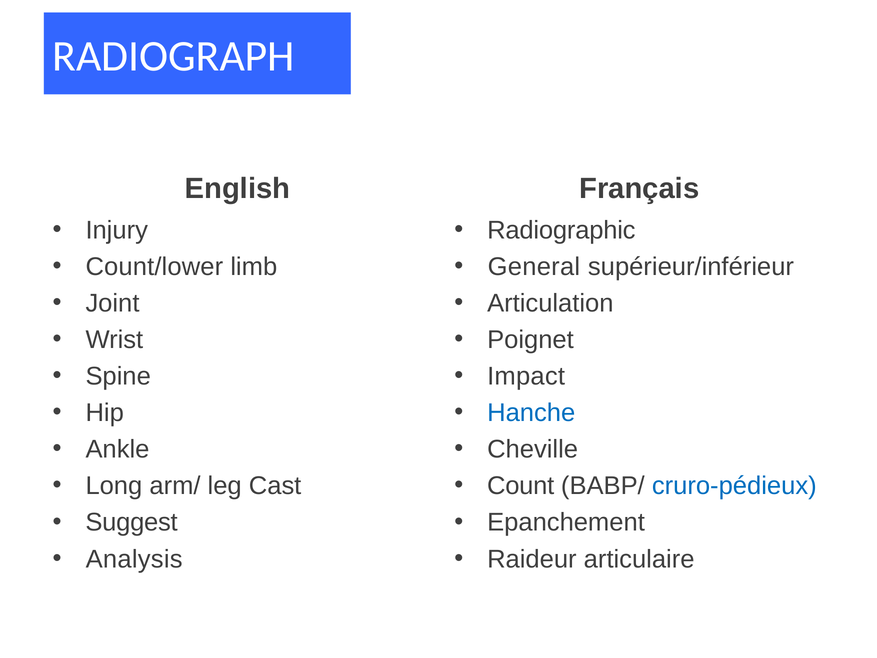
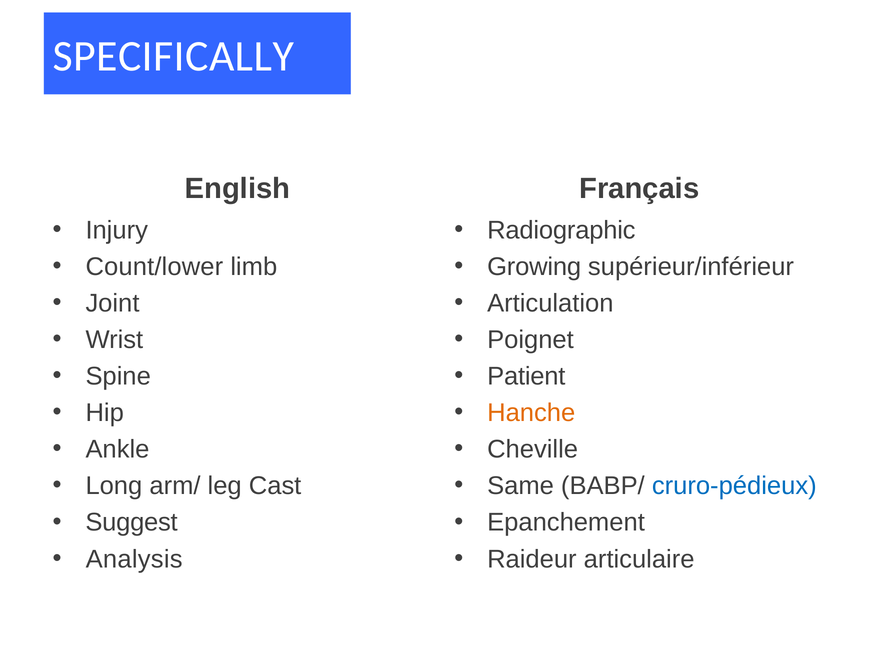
RADIOGRAPH: RADIOGRAPH -> SPECIFICALLY
General: General -> Growing
Impact: Impact -> Patient
Hanche colour: blue -> orange
Count: Count -> Same
